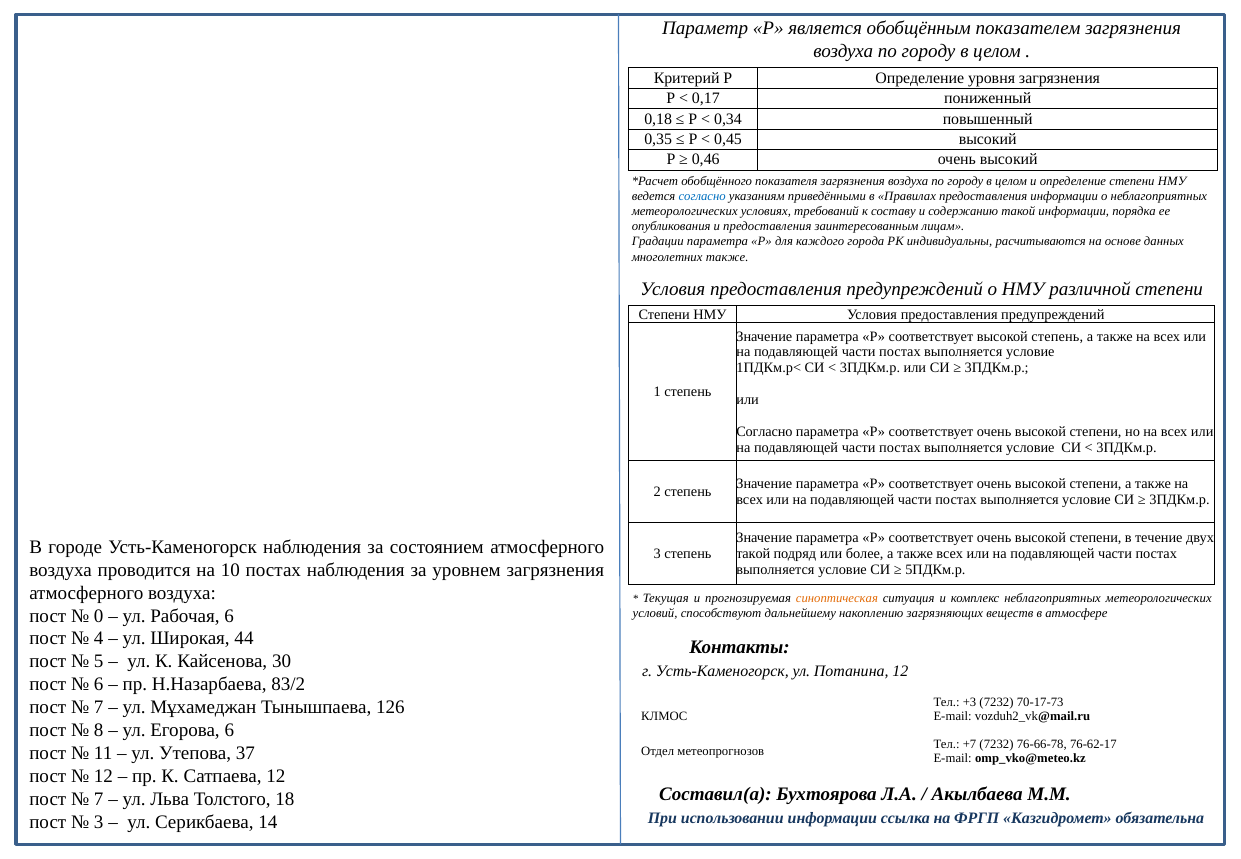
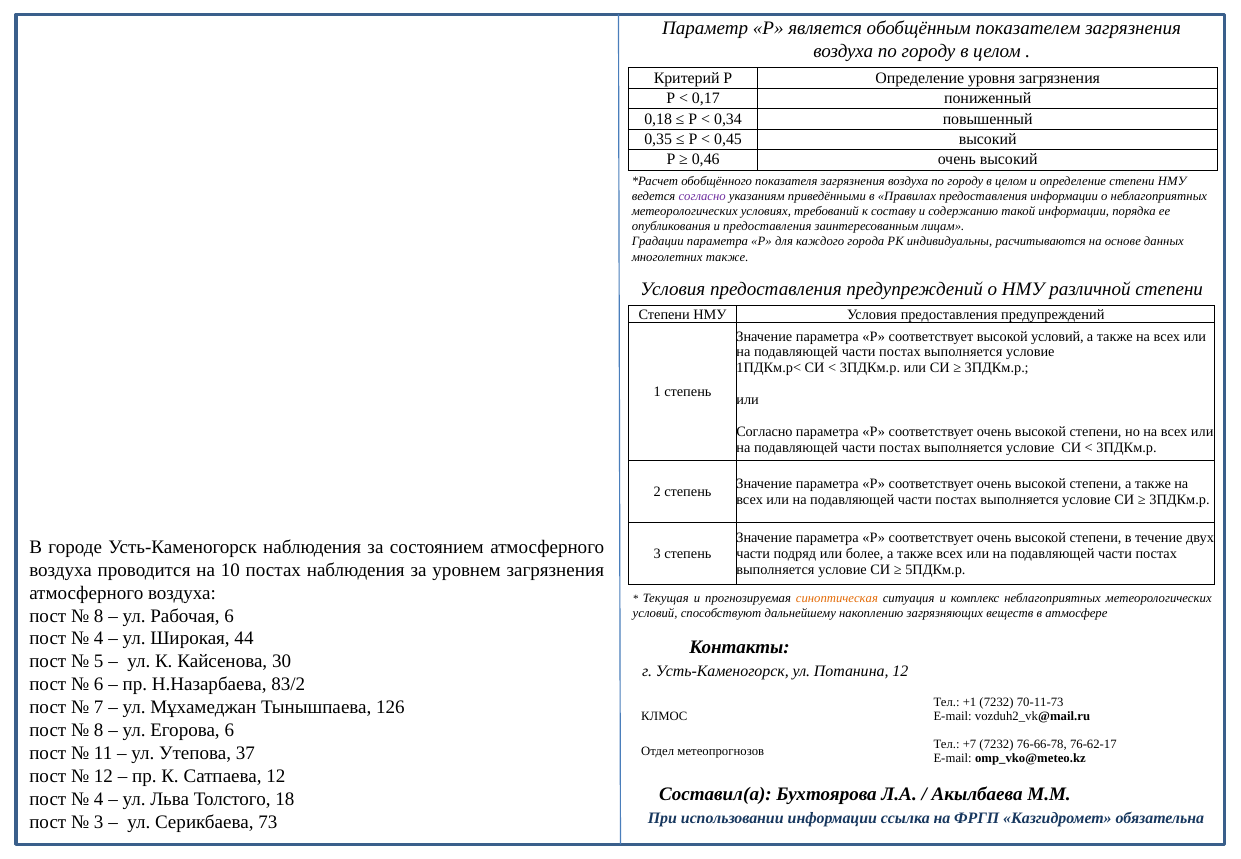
согласно at (702, 196) colour: blue -> purple
высокой степень: степень -> условий
такой at (753, 554): такой -> части
0 at (99, 616): 0 -> 8
+3: +3 -> +1
70-17-73: 70-17-73 -> 70-11-73
7 at (99, 799): 7 -> 4
14: 14 -> 73
